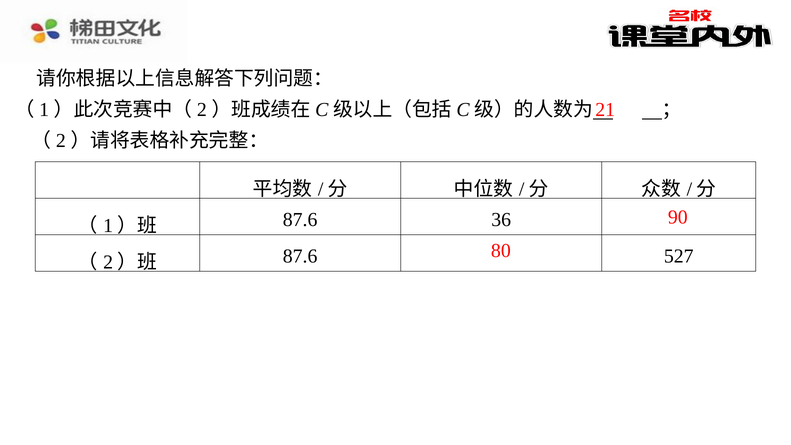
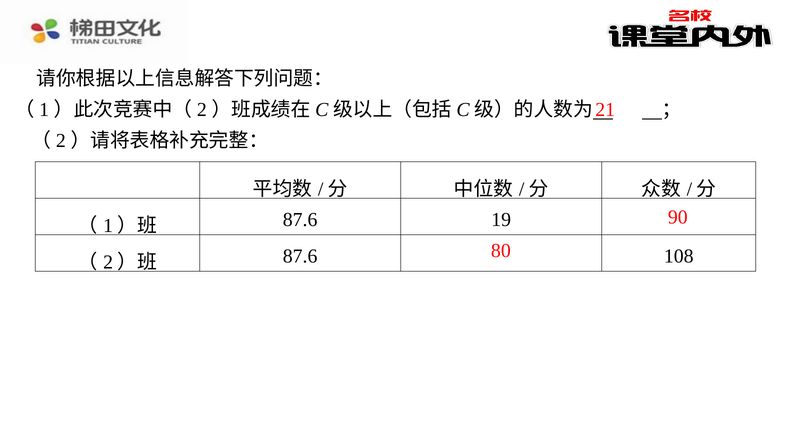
36: 36 -> 19
527: 527 -> 108
